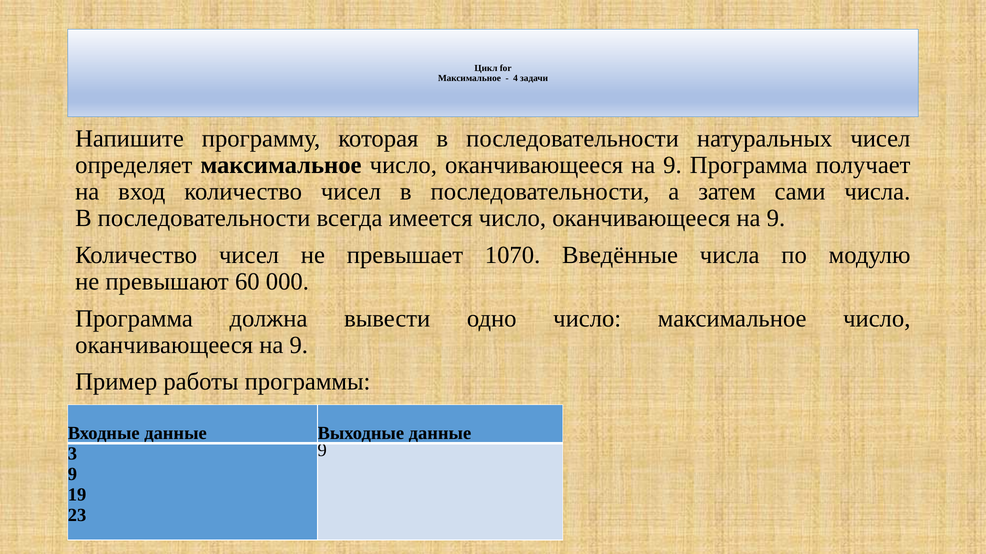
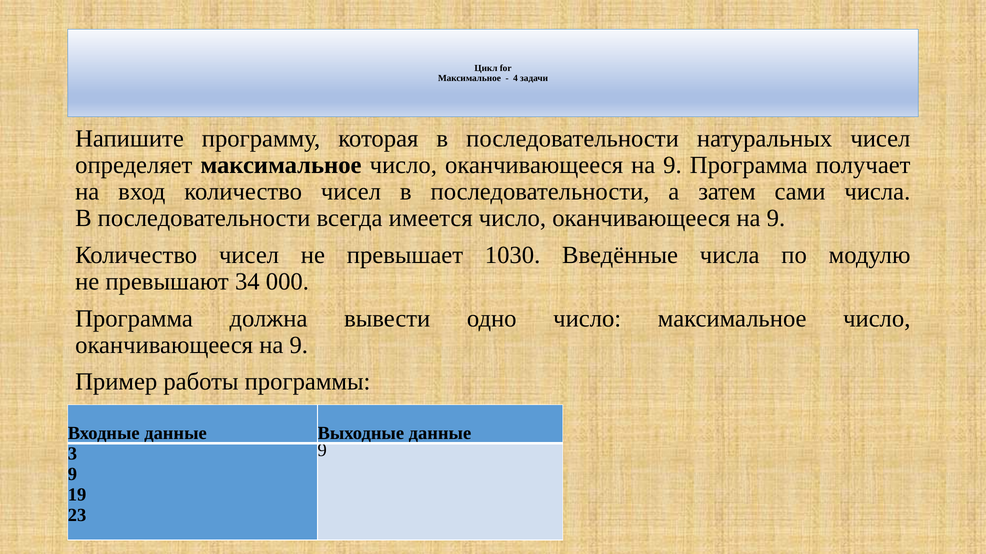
1070: 1070 -> 1030
60: 60 -> 34
